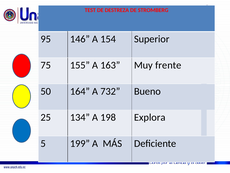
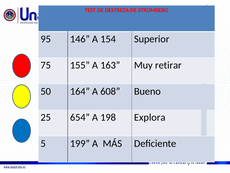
frente: frente -> retirar
732: 732 -> 608
134: 134 -> 654
